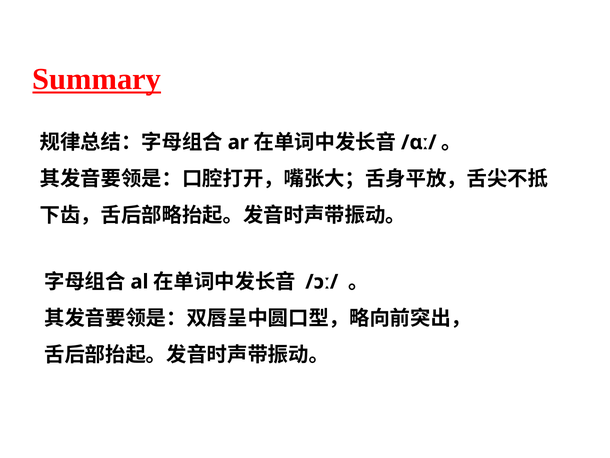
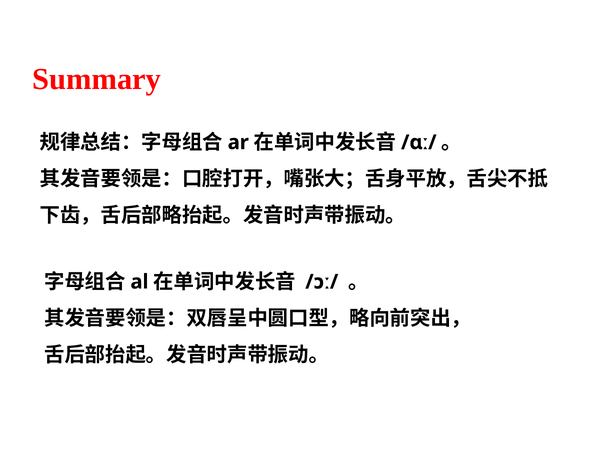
Summary underline: present -> none
